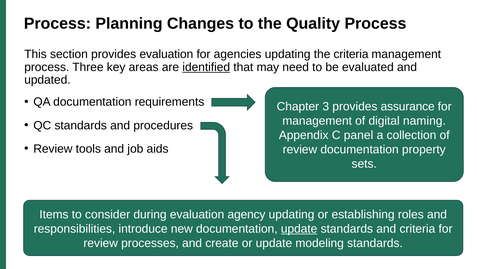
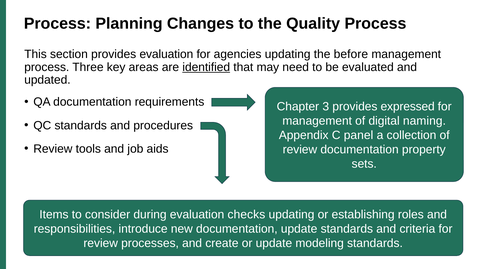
the criteria: criteria -> before
assurance: assurance -> expressed
agency: agency -> checks
update at (299, 228) underline: present -> none
